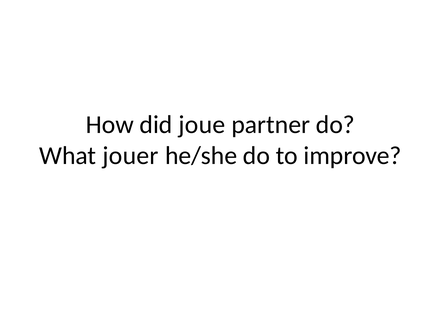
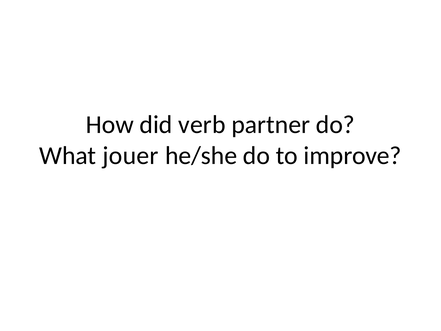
joue: joue -> verb
